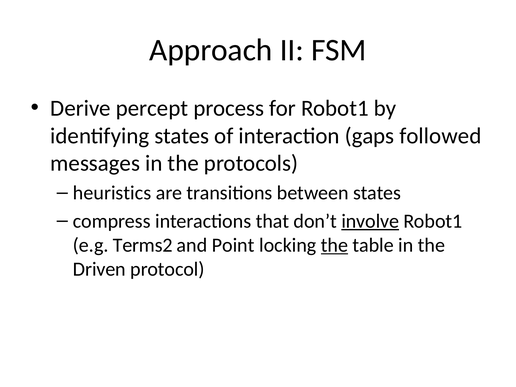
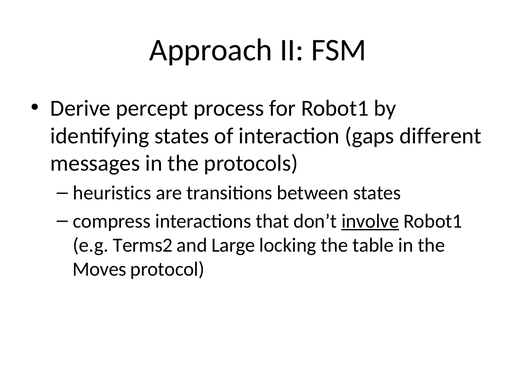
followed: followed -> different
Point: Point -> Large
the at (334, 245) underline: present -> none
Driven: Driven -> Moves
